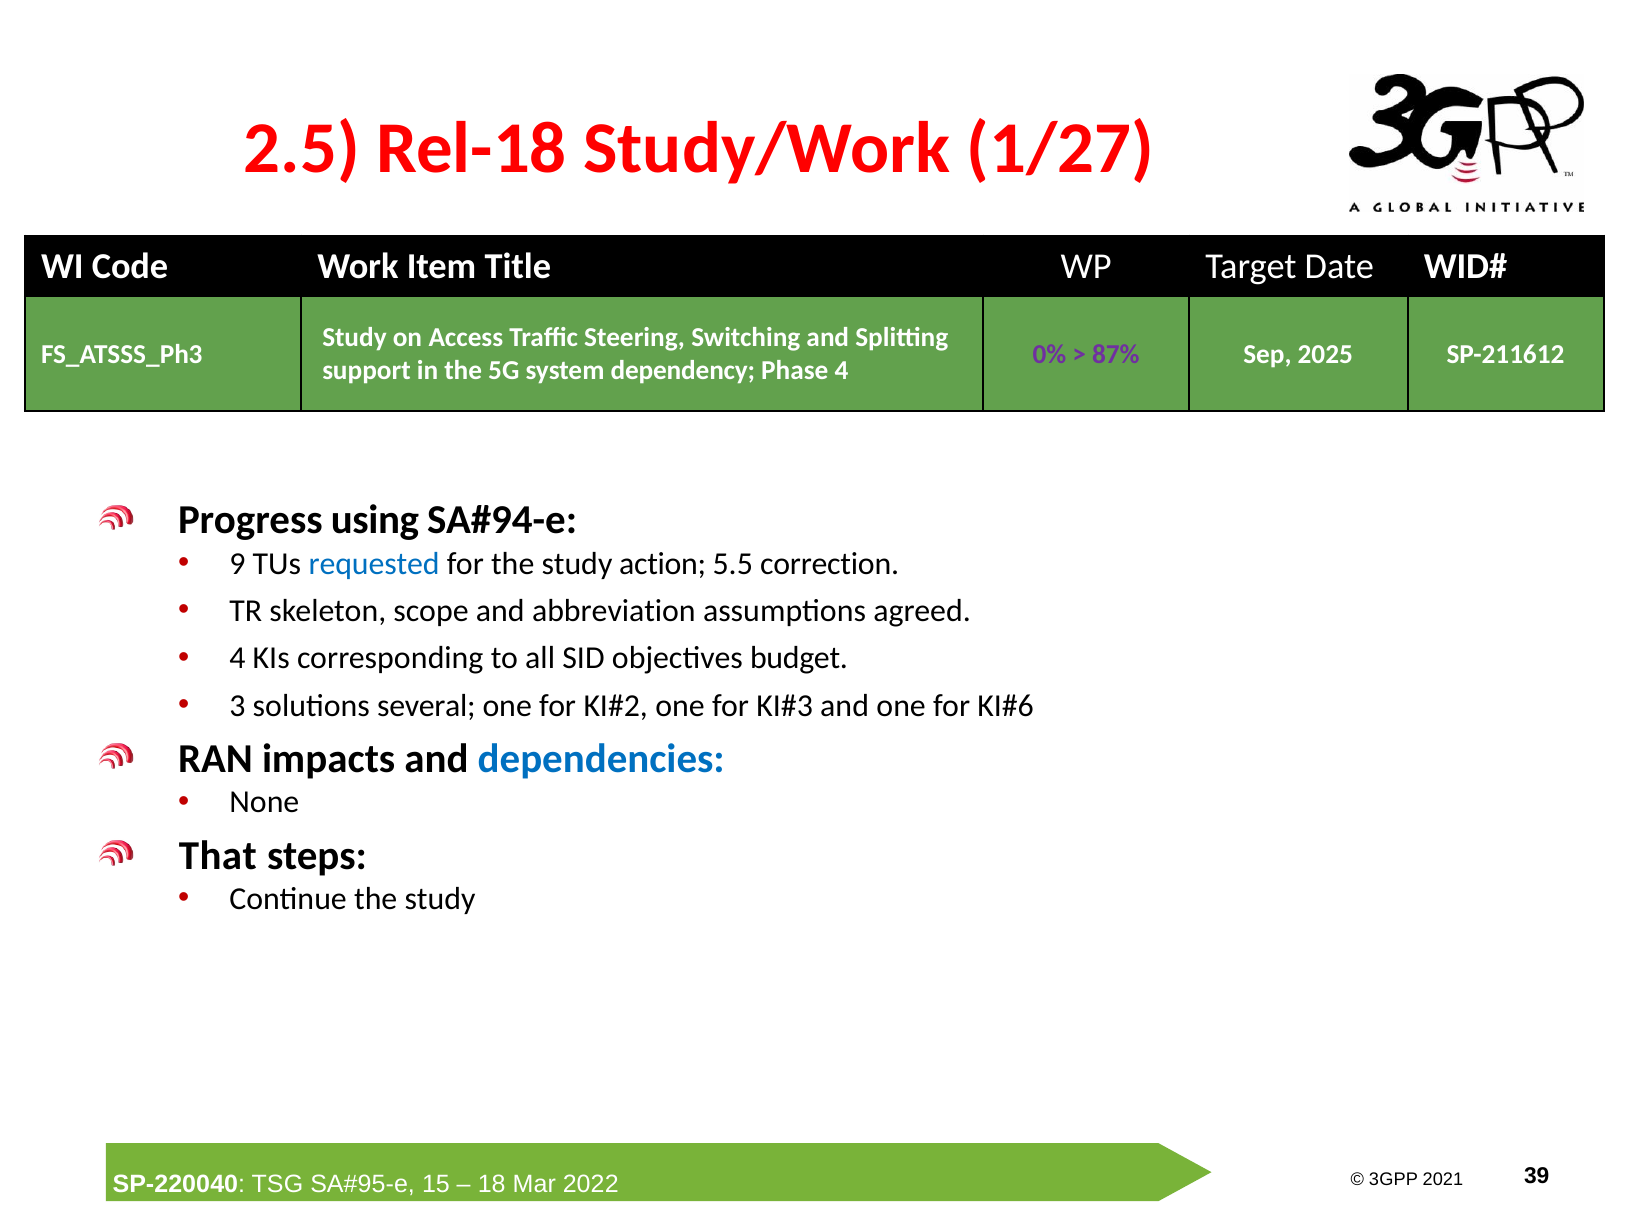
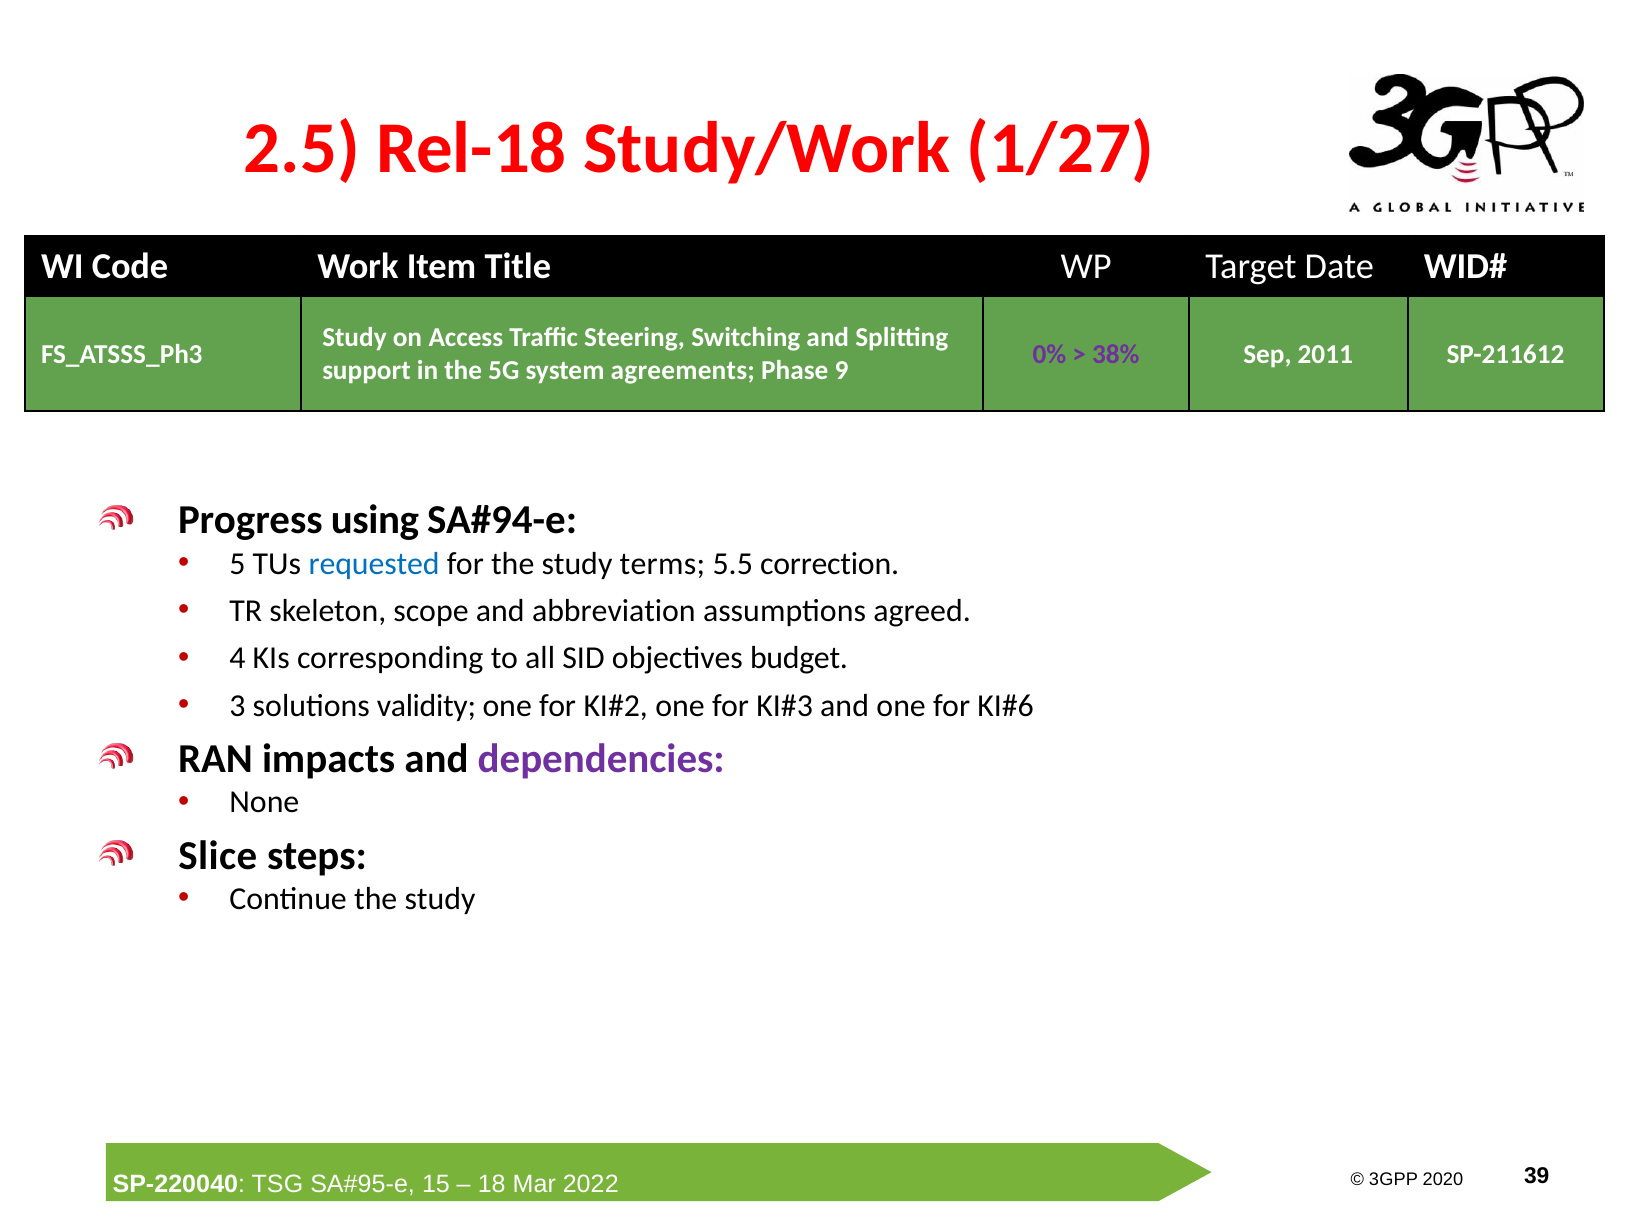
87%: 87% -> 38%
2025: 2025 -> 2011
dependency: dependency -> agreements
Phase 4: 4 -> 9
9: 9 -> 5
action: action -> terms
several: several -> validity
dependencies colour: blue -> purple
That: That -> Slice
2021: 2021 -> 2020
